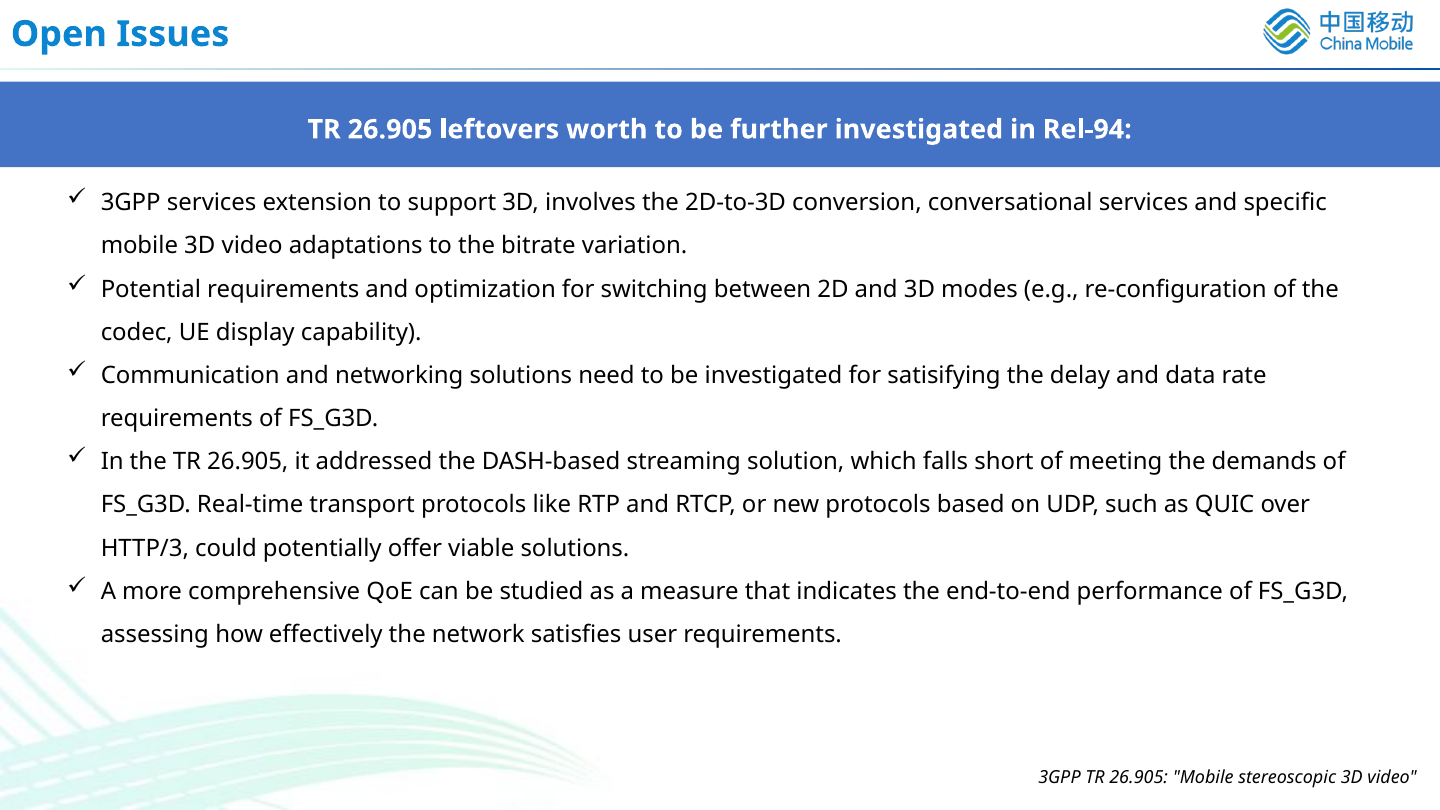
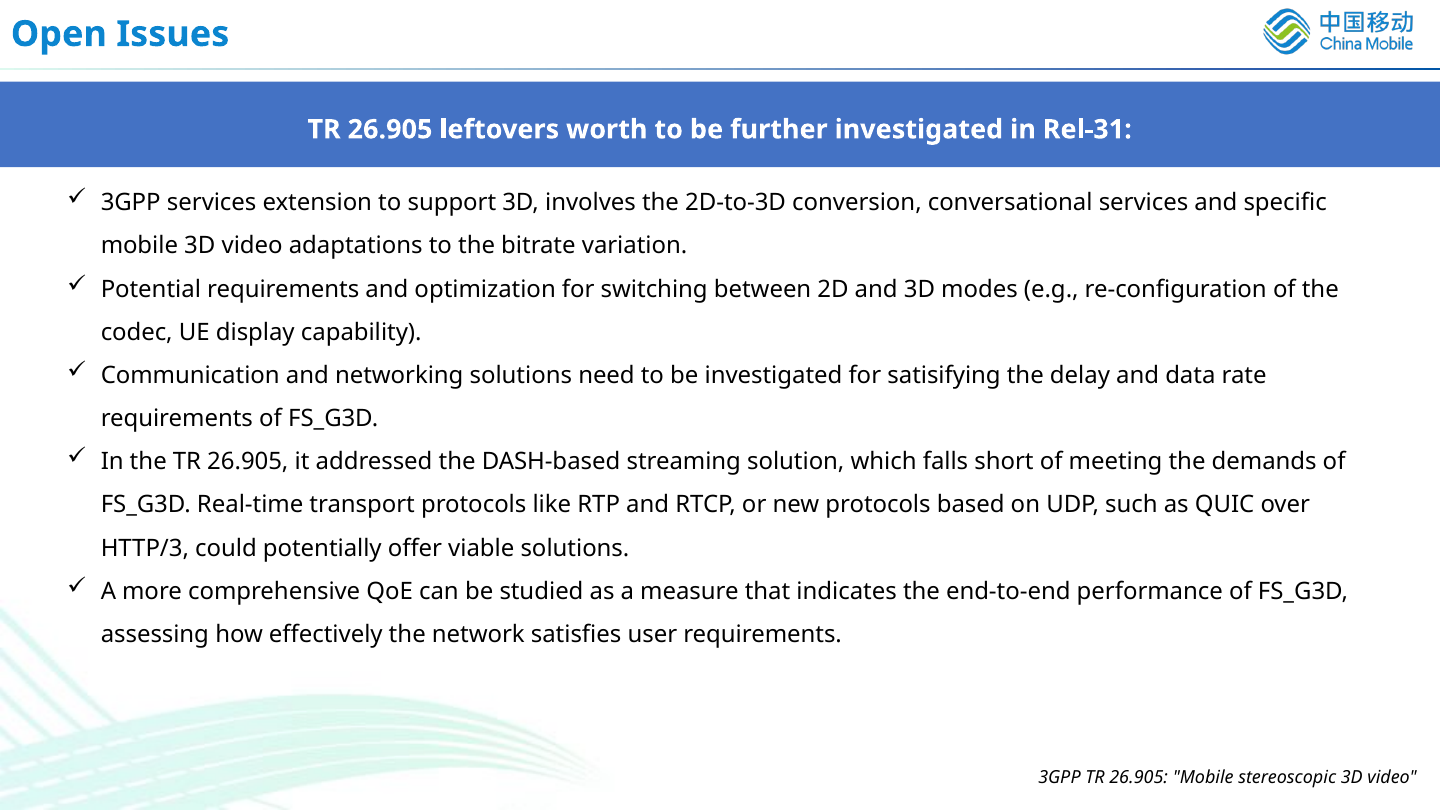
Rel-94: Rel-94 -> Rel-31
